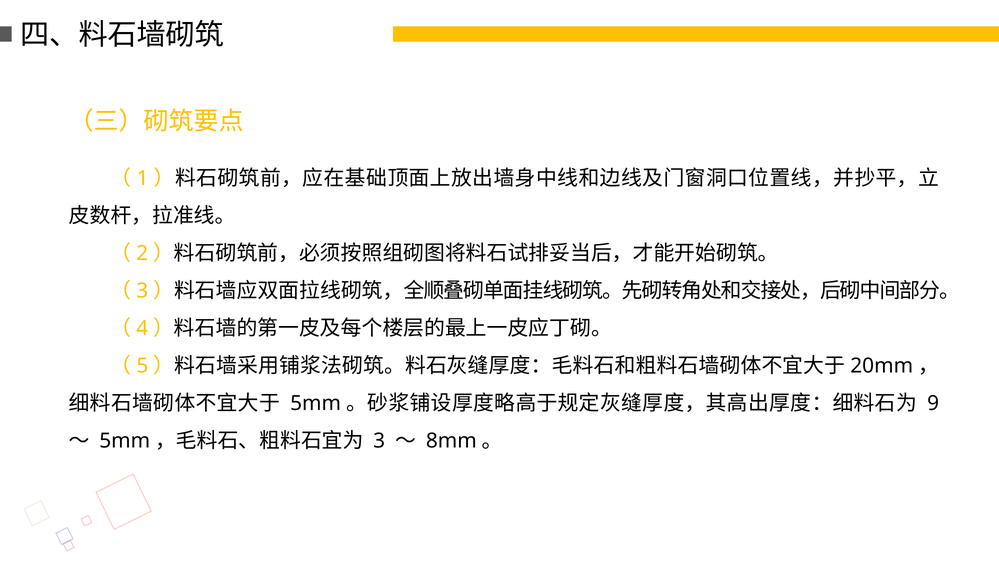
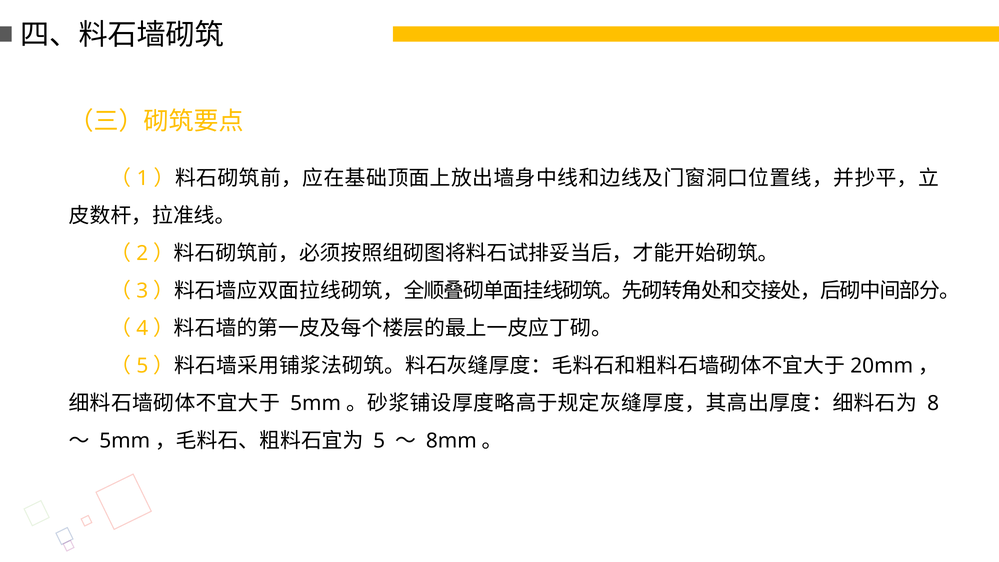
9: 9 -> 8
3 at (379, 441): 3 -> 5
